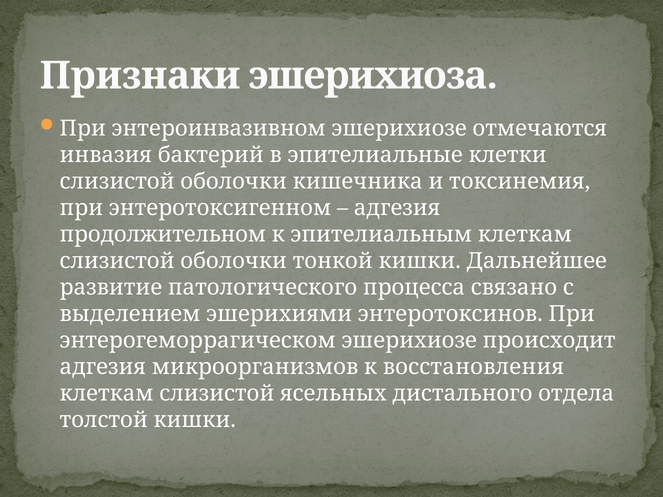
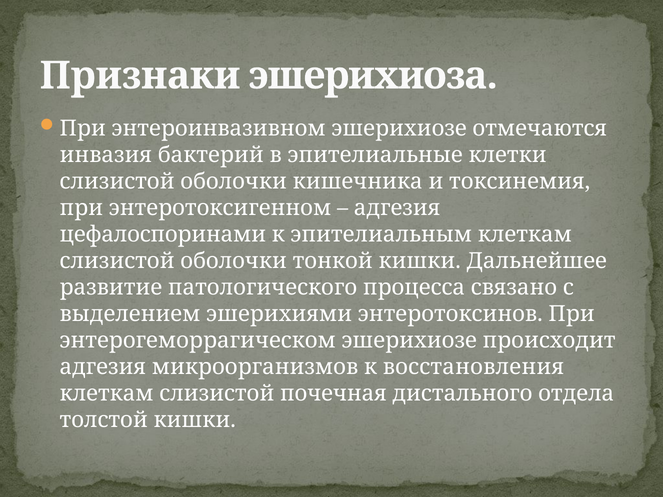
продолжительном: продолжительном -> цефалоспоринами
ясельных: ясельных -> почечная
